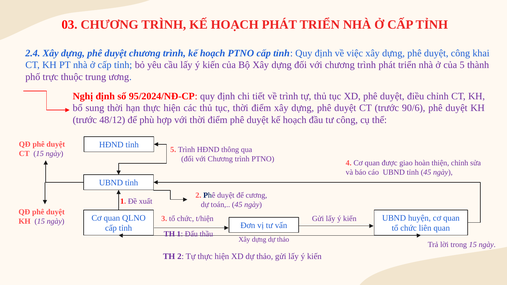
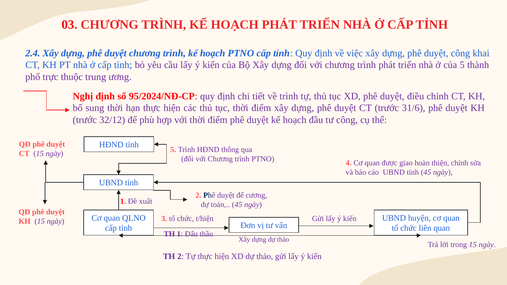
90/6: 90/6 -> 31/6
48/12: 48/12 -> 32/12
